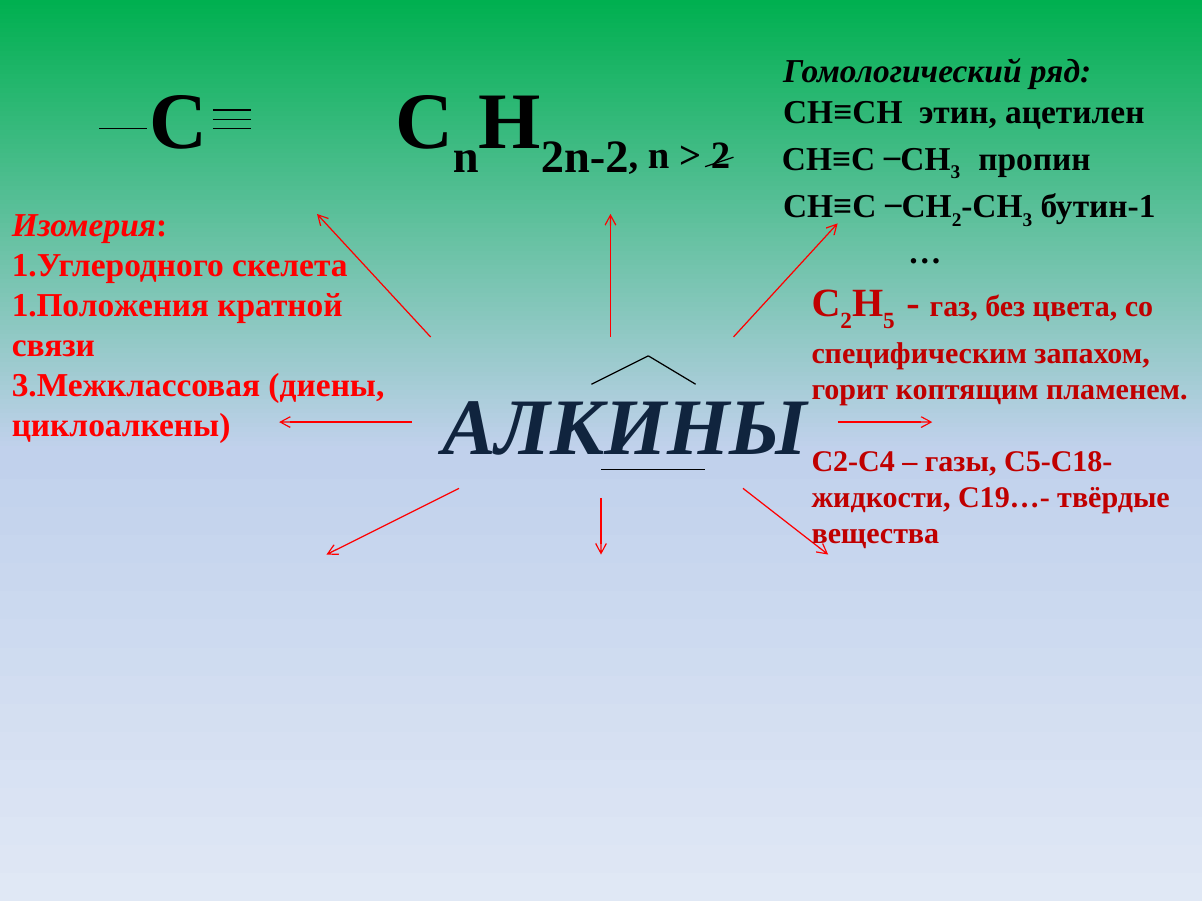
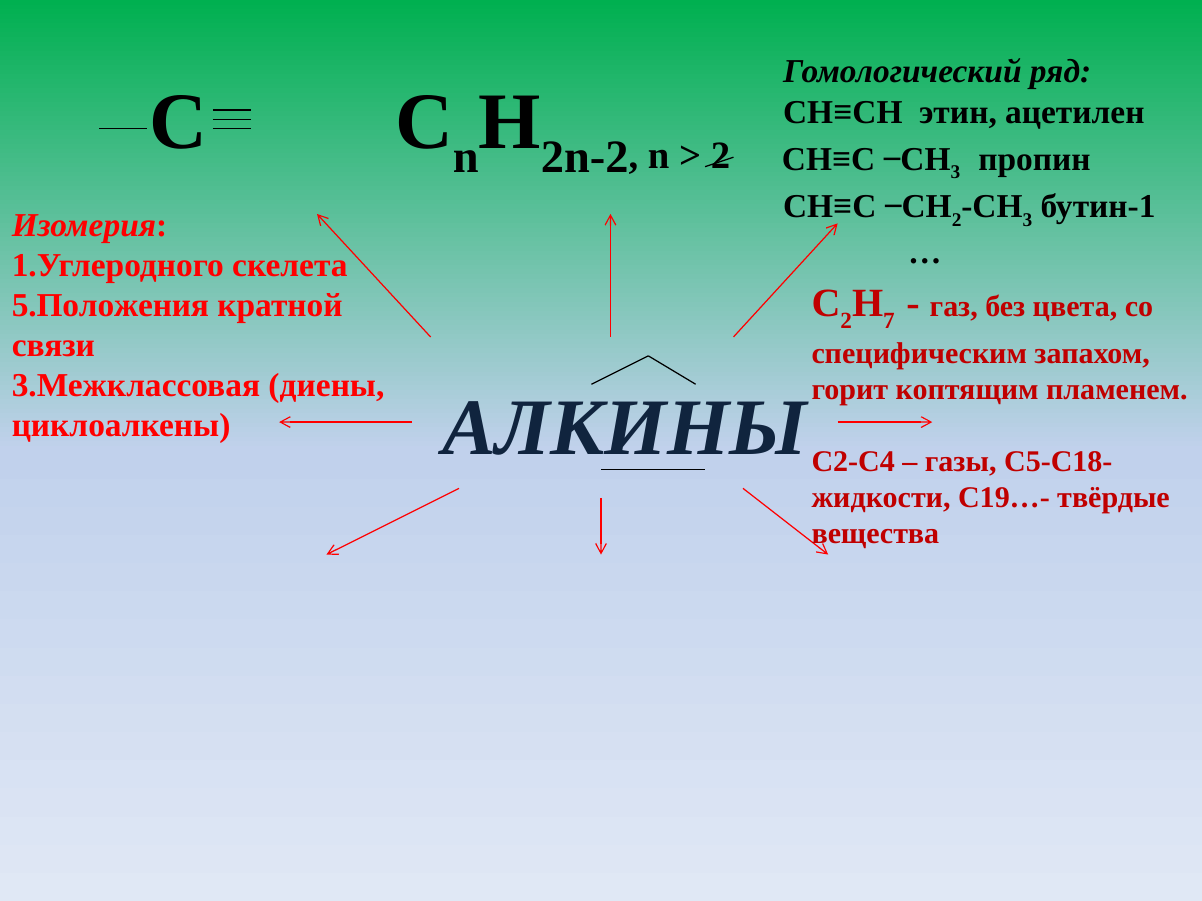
5: 5 -> 7
1.Положения: 1.Положения -> 5.Положения
